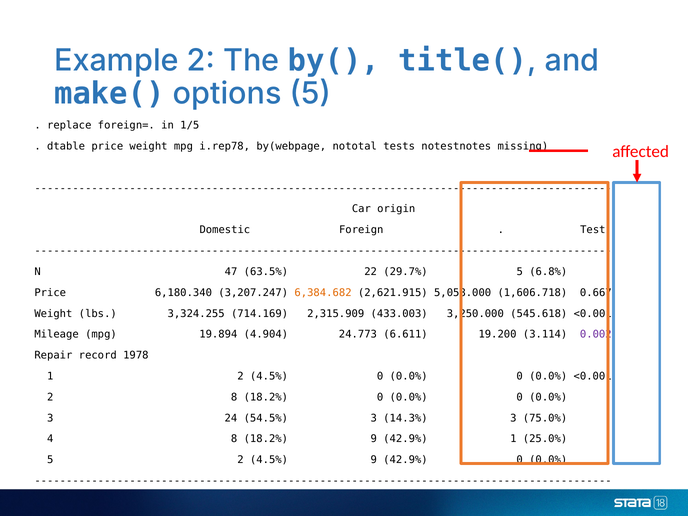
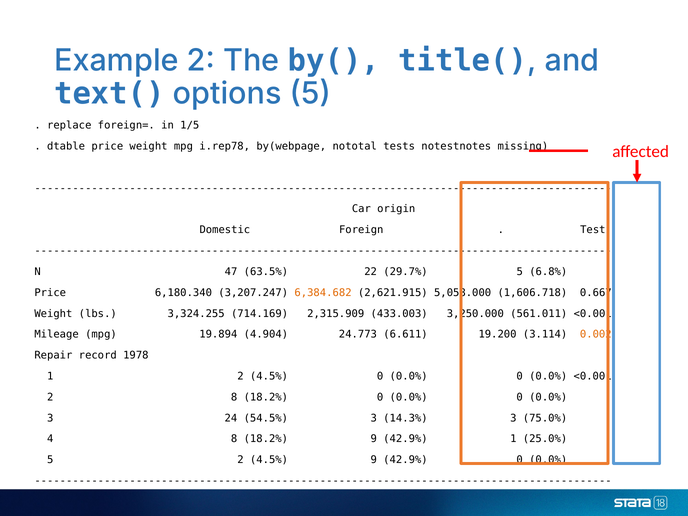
make(: make( -> text(
545.618: 545.618 -> 561.011
0.002 colour: purple -> orange
